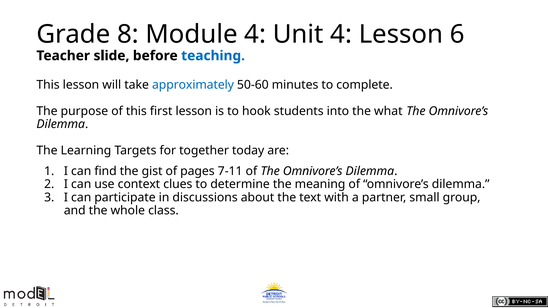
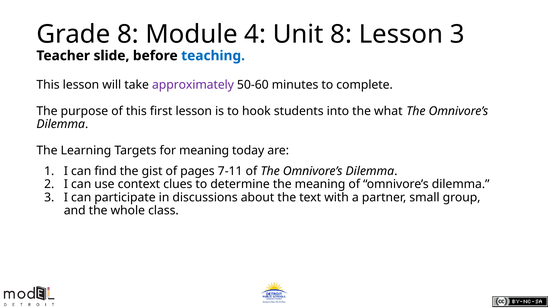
Unit 4: 4 -> 8
Lesson 6: 6 -> 3
approximately colour: blue -> purple
for together: together -> meaning
